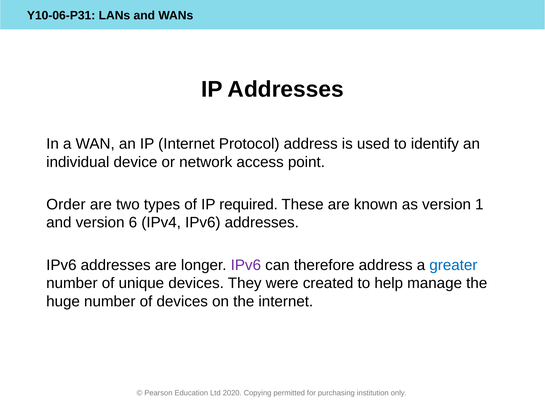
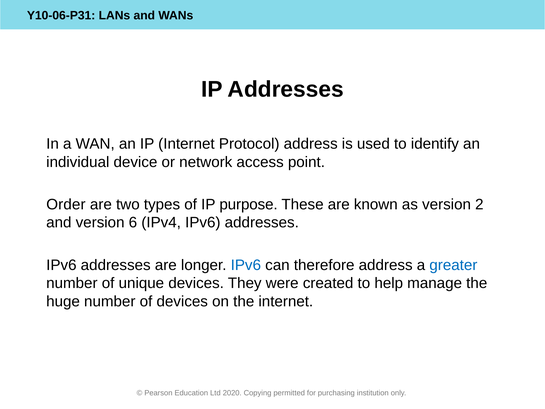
required: required -> purpose
1: 1 -> 2
IPv6 at (246, 265) colour: purple -> blue
